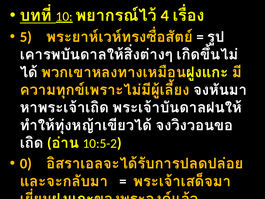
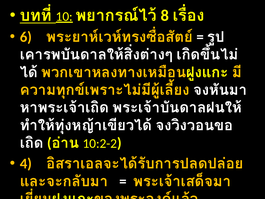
4: 4 -> 8
5 at (26, 37): 5 -> 6
10:5-2: 10:5-2 -> 10:2-2
0: 0 -> 4
